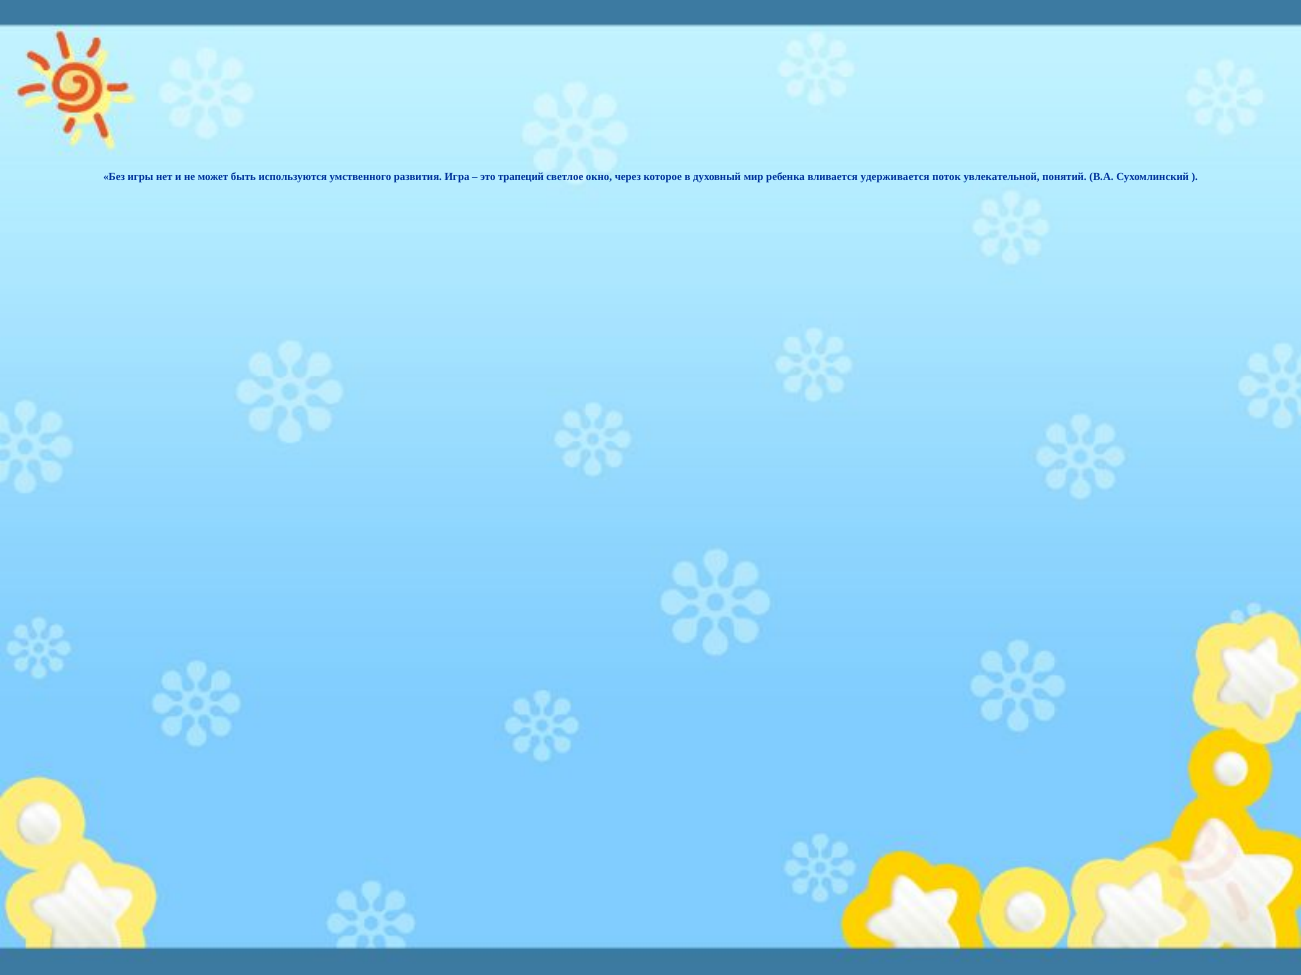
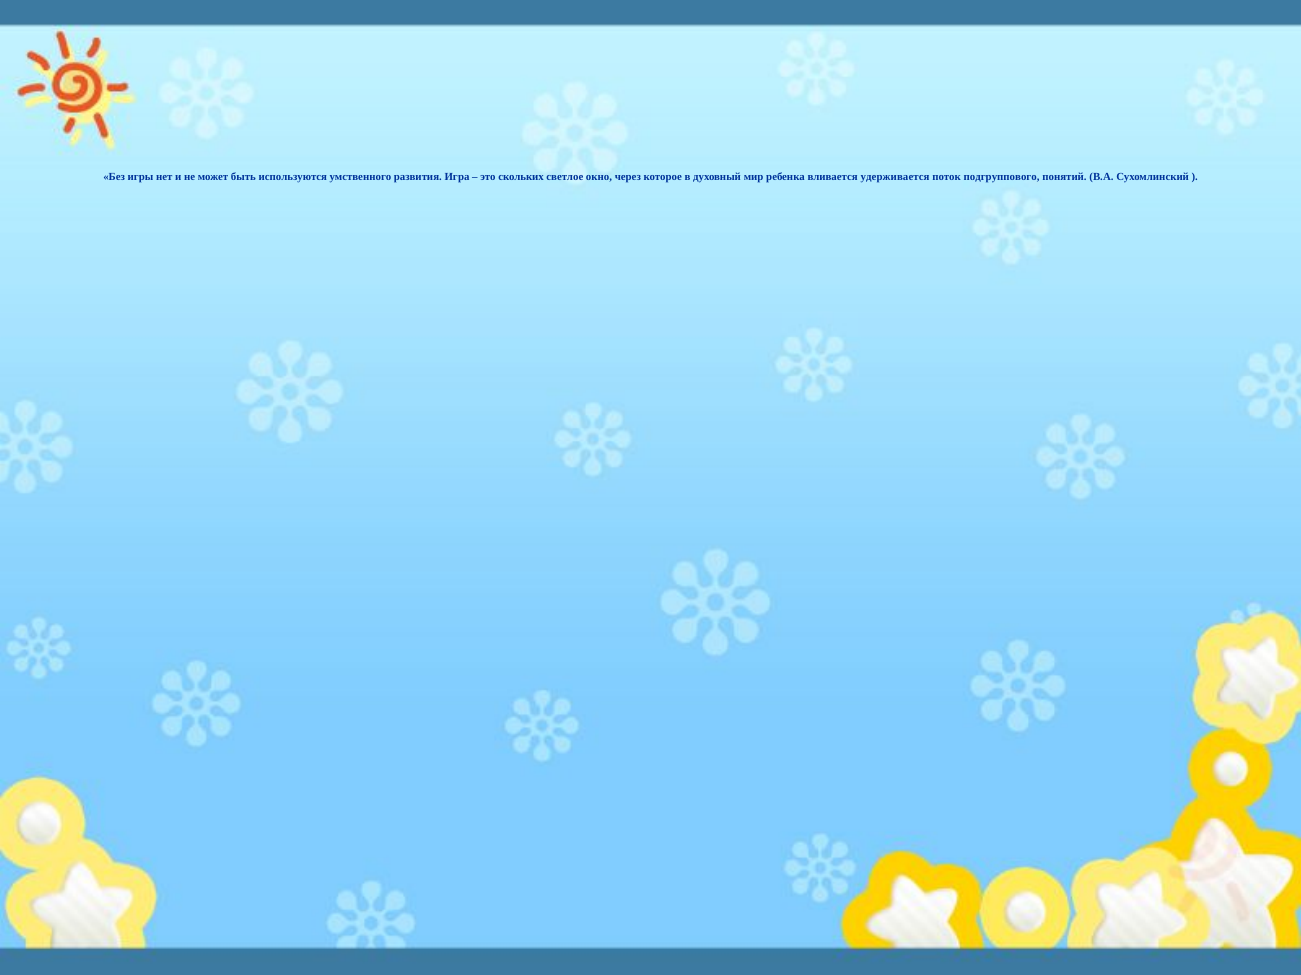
трапеций: трапеций -> скольких
увлекательной: увлекательной -> подгруппового
